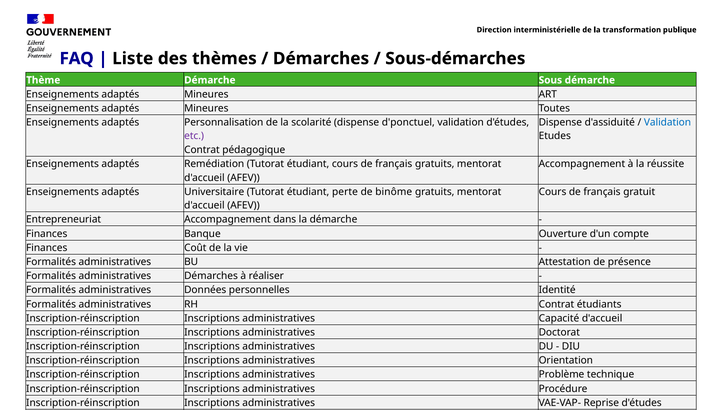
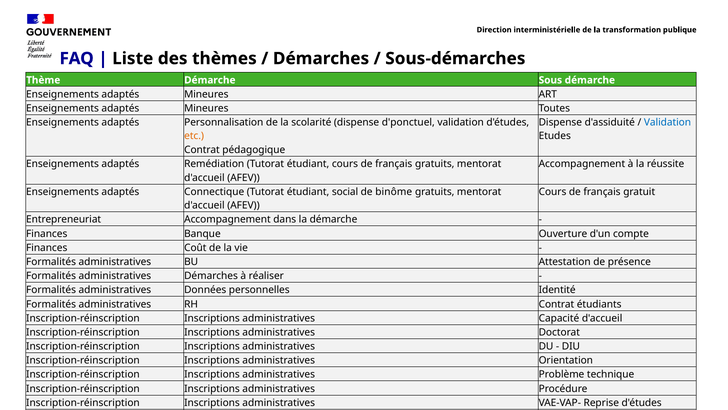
etc at (194, 136) colour: purple -> orange
Universitaire: Universitaire -> Connectique
perte: perte -> social
